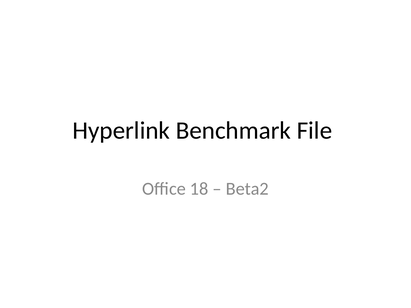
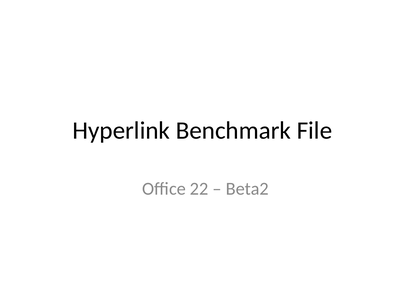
18: 18 -> 22
